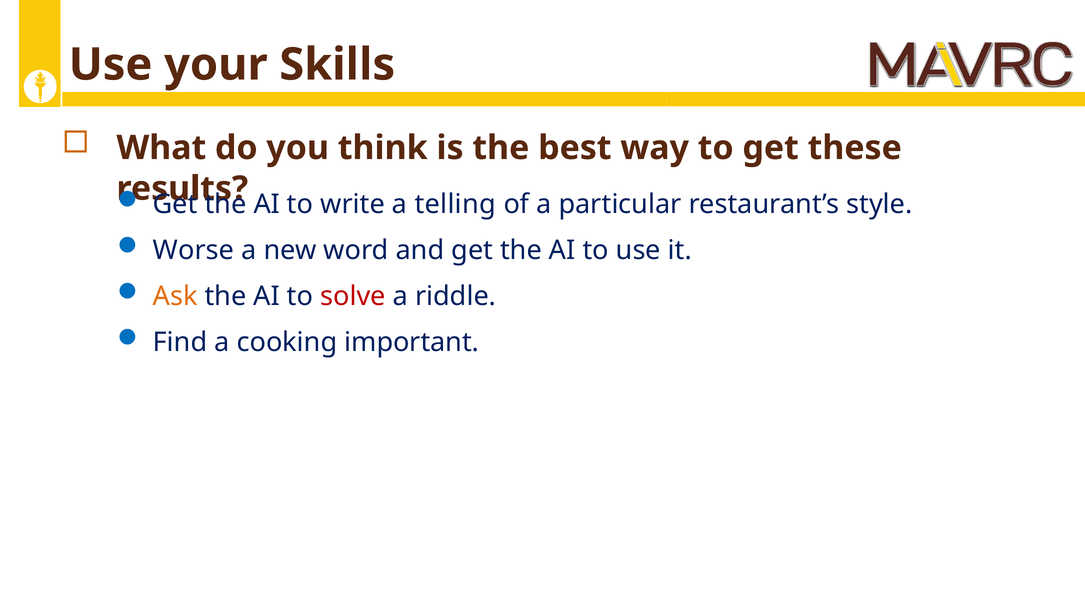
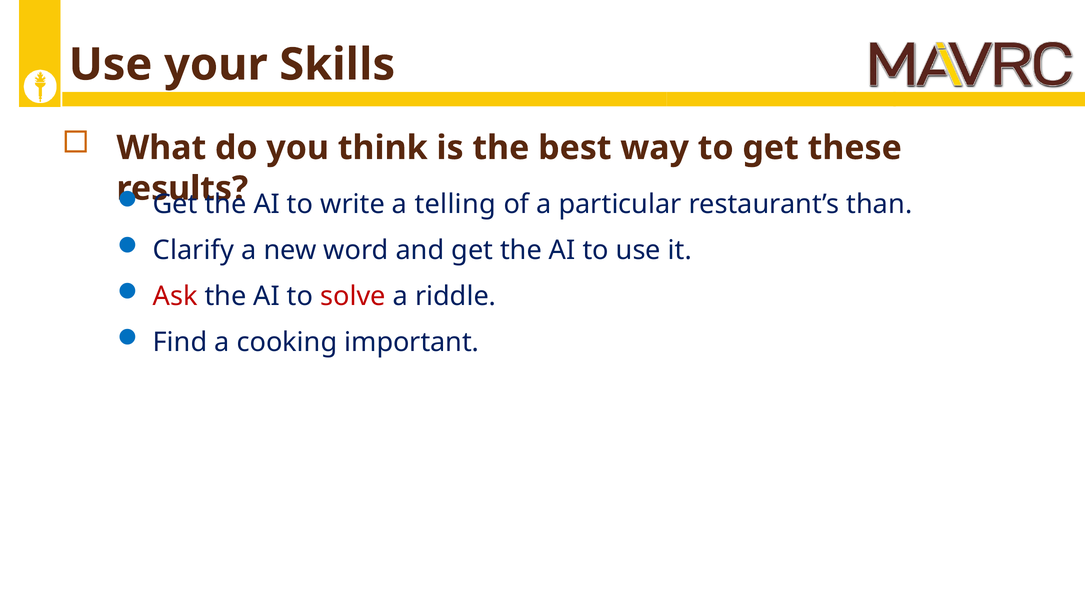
style: style -> than
Worse: Worse -> Clarify
Ask colour: orange -> red
